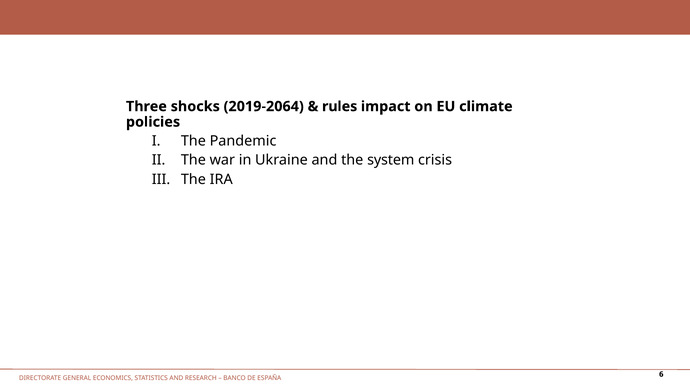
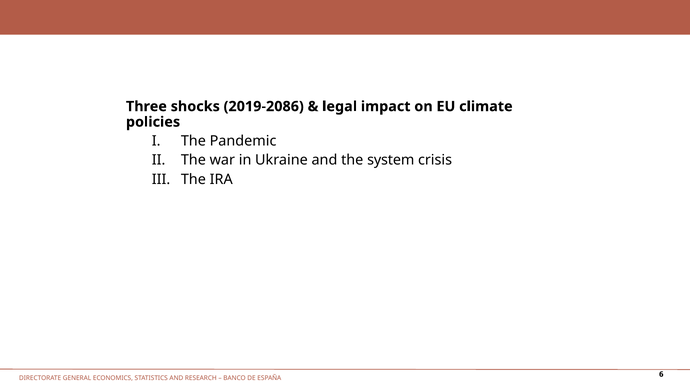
2019-2064: 2019-2064 -> 2019-2086
rules: rules -> legal
